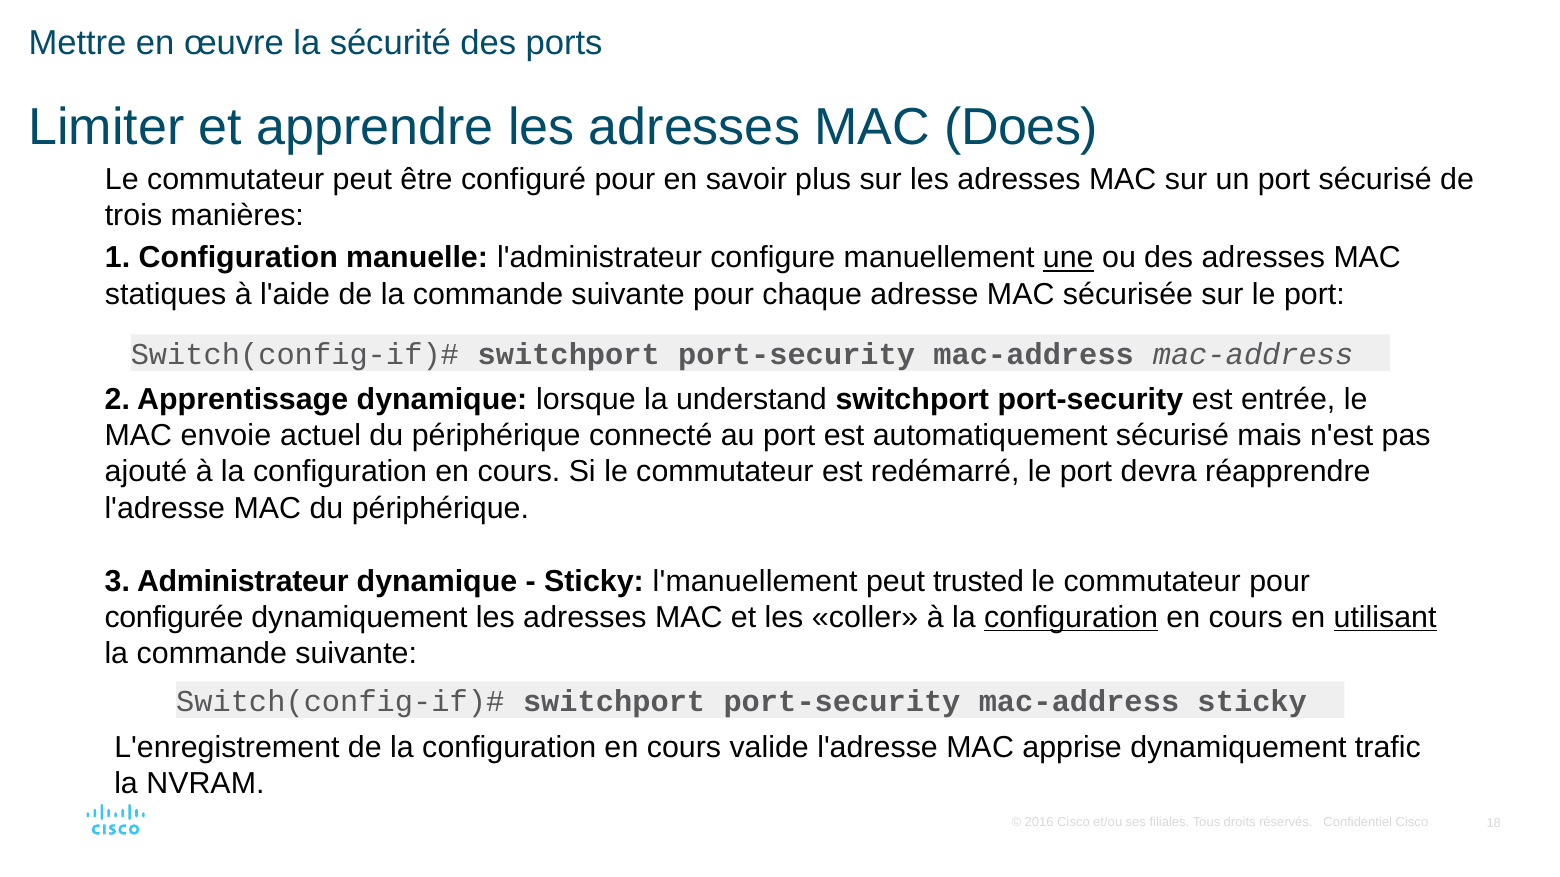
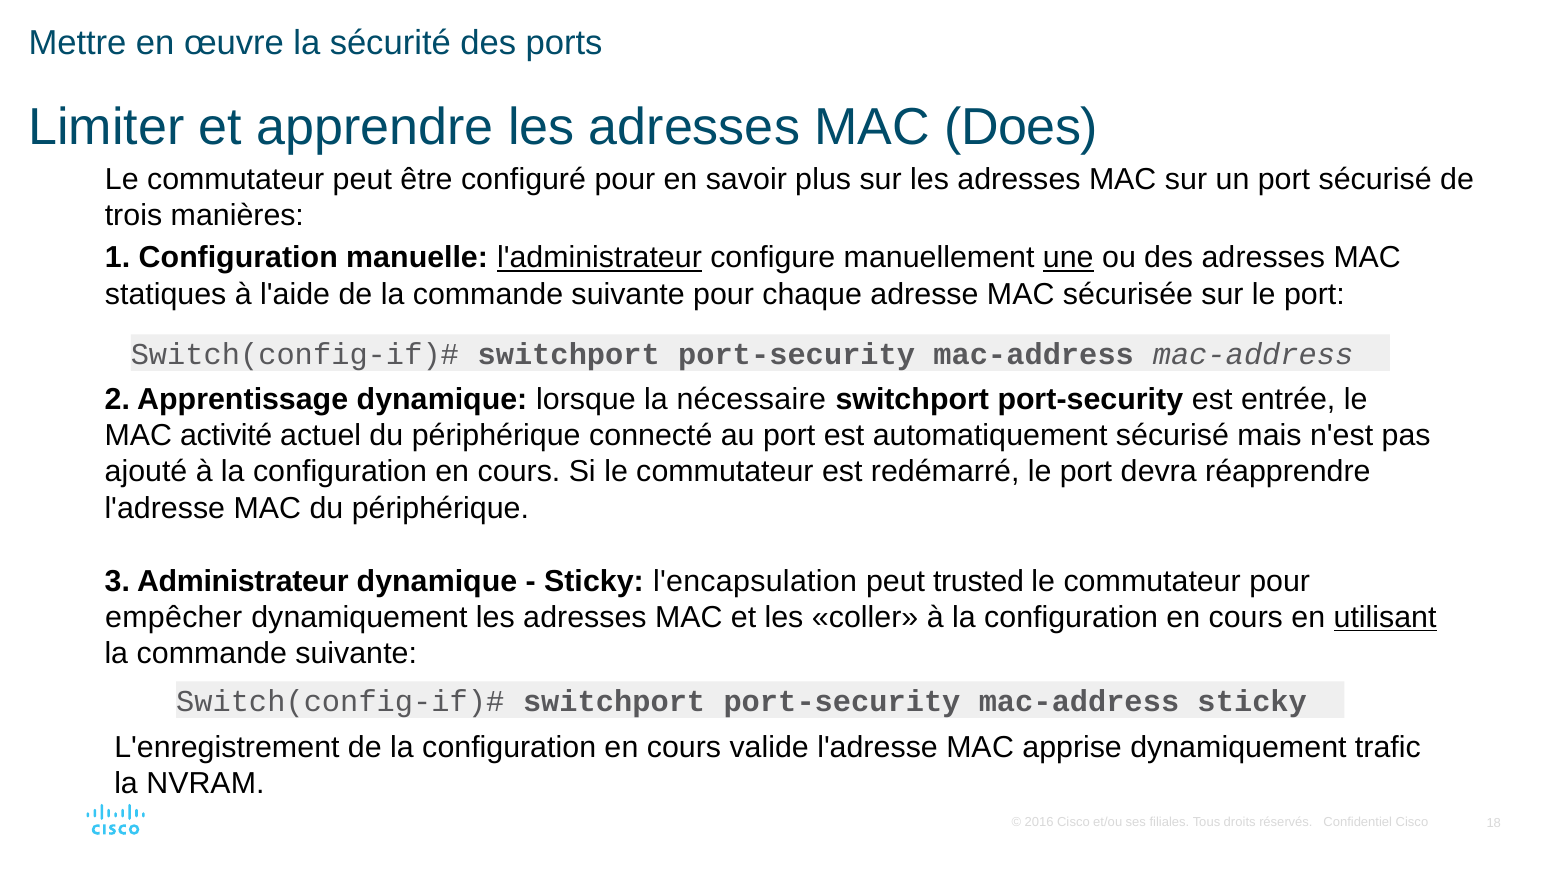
l'administrateur underline: none -> present
understand: understand -> nécessaire
envoie: envoie -> activité
l'manuellement: l'manuellement -> l'encapsulation
configurée: configurée -> empêcher
configuration at (1071, 618) underline: present -> none
